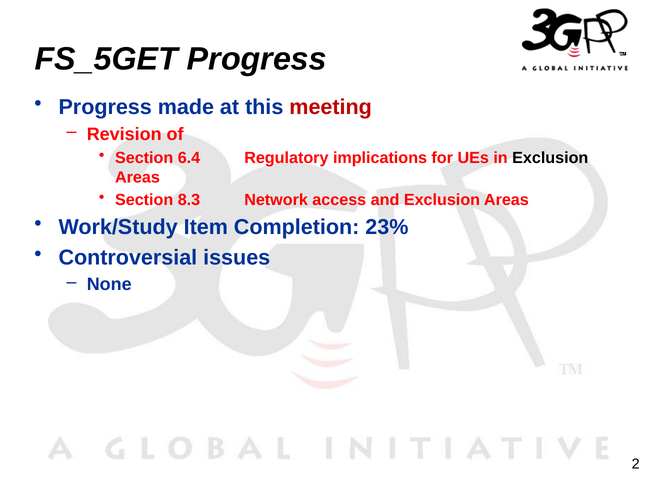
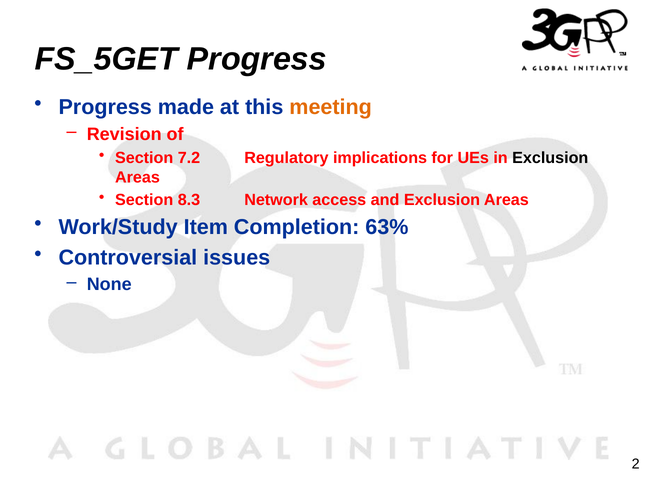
meeting colour: red -> orange
6.4: 6.4 -> 7.2
23%: 23% -> 63%
